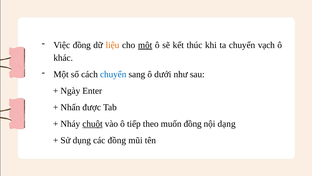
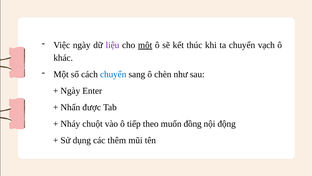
Việc đồng: đồng -> ngày
liệu colour: orange -> purple
dưới: dưới -> chèn
chuột underline: present -> none
dạng: dạng -> động
các đồng: đồng -> thêm
